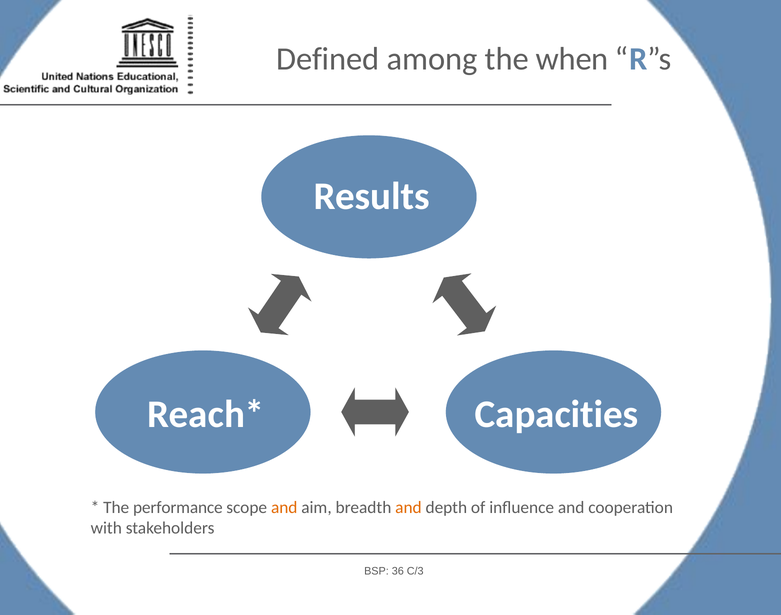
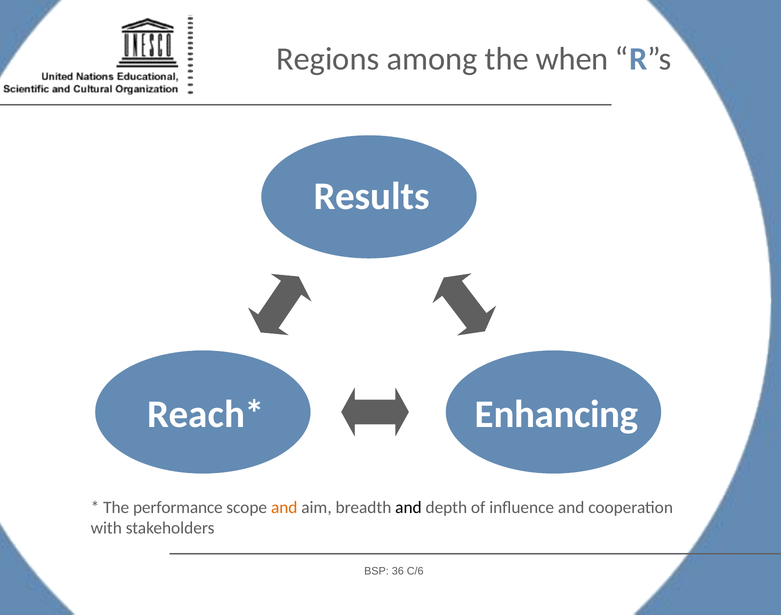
Defined: Defined -> Regions
Capacities: Capacities -> Enhancing
and at (408, 507) colour: orange -> black
C/3: C/3 -> C/6
